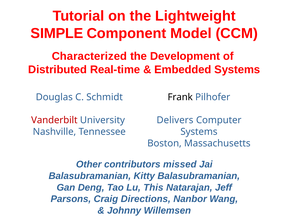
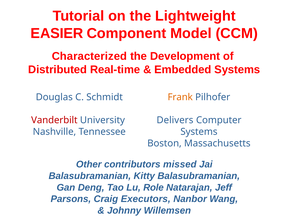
SIMPLE: SIMPLE -> EASIER
Frank colour: black -> orange
This: This -> Role
Directions: Directions -> Executors
